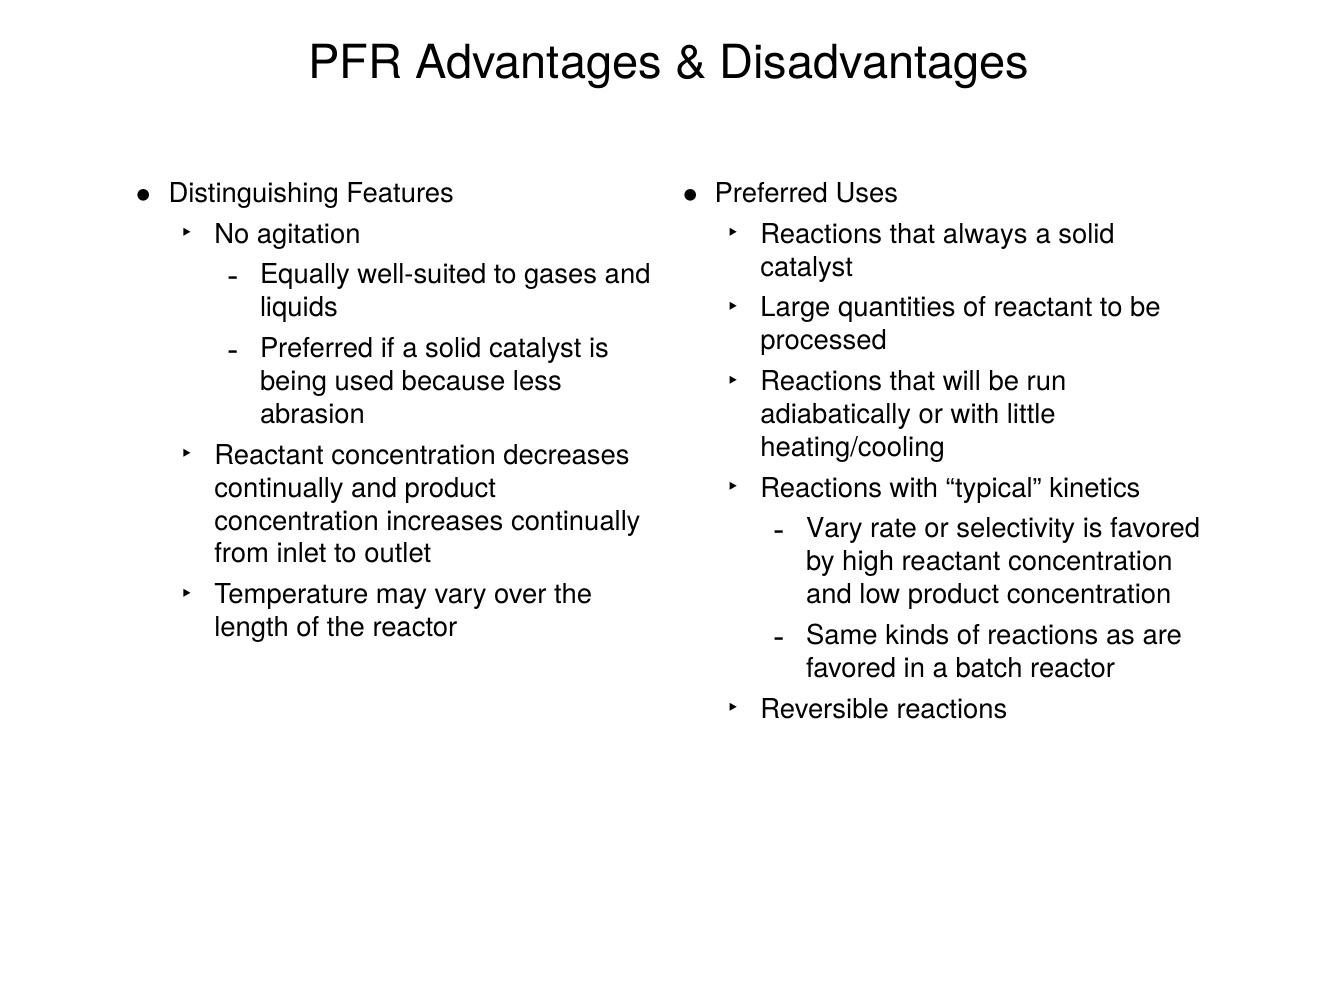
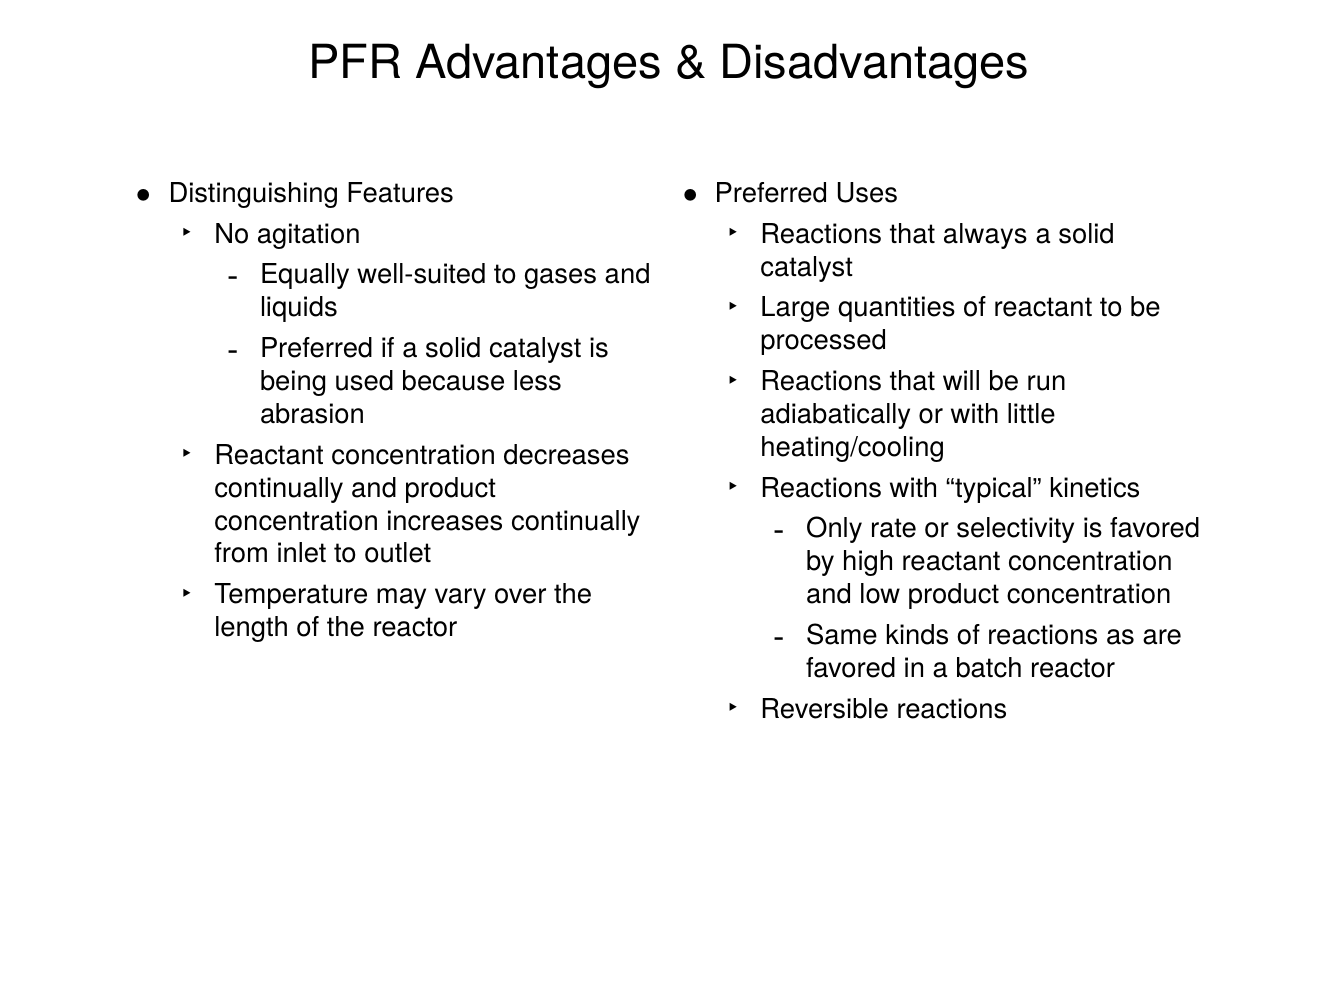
Vary at (834, 529): Vary -> Only
